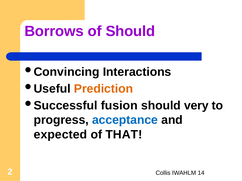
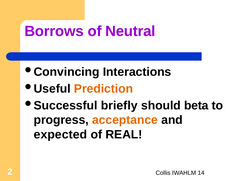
of Should: Should -> Neutral
fusion: fusion -> briefly
very: very -> beta
acceptance colour: blue -> orange
THAT: THAT -> REAL
